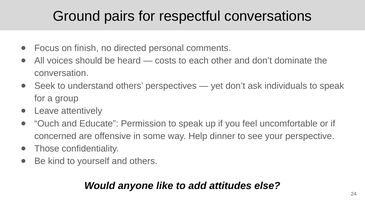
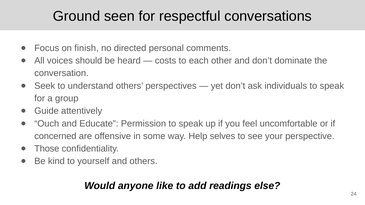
pairs: pairs -> seen
Leave: Leave -> Guide
dinner: dinner -> selves
attitudes: attitudes -> readings
